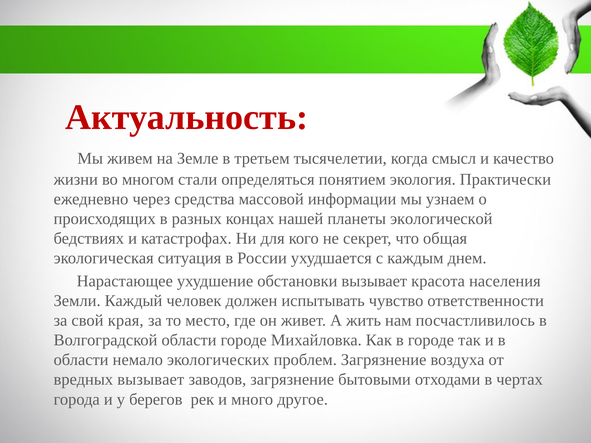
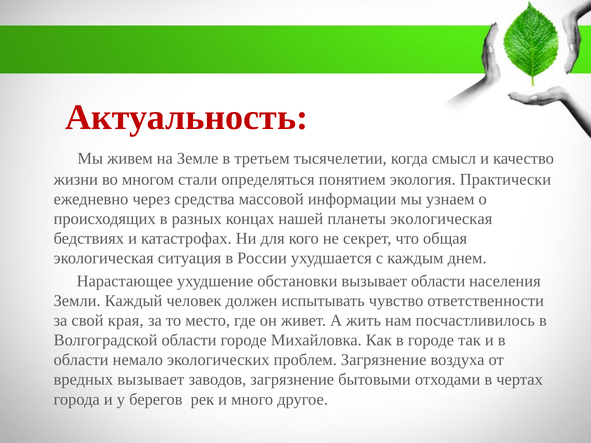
планеты экологической: экологической -> экологическая
вызывает красота: красота -> области
